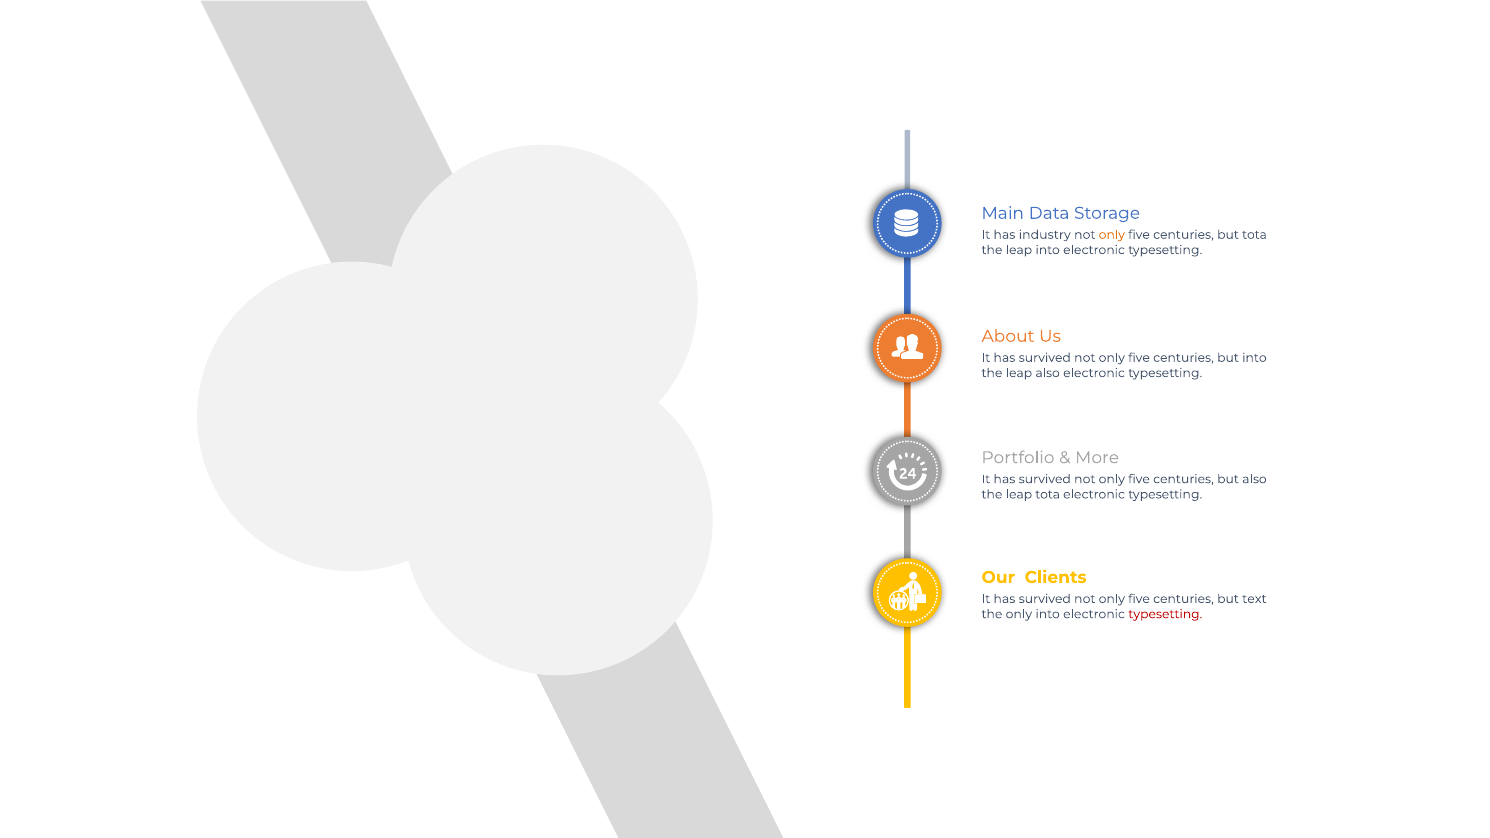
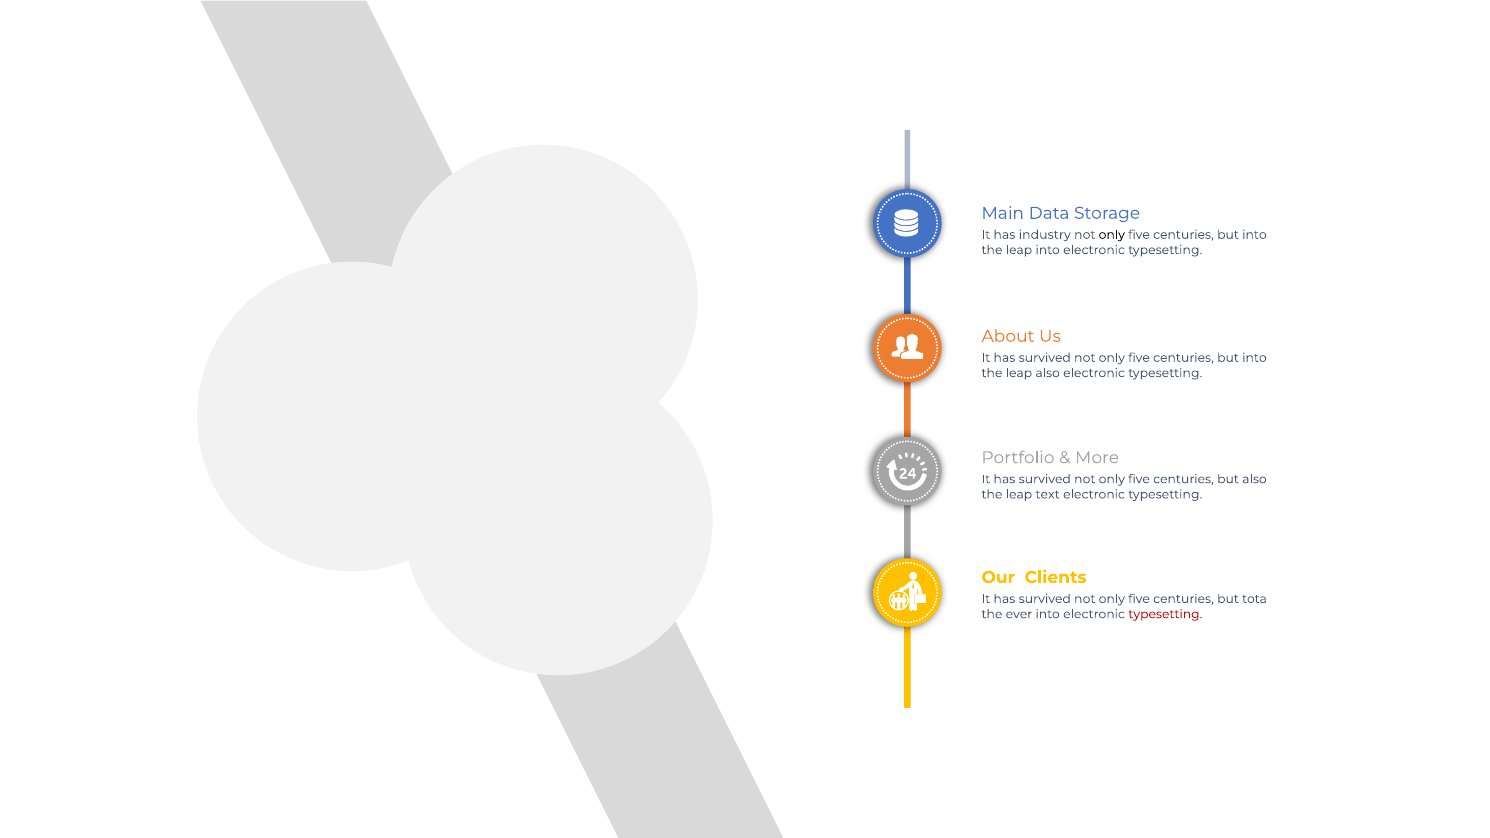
only at (1112, 235) colour: orange -> black
tota at (1255, 235): tota -> into
leap tota: tota -> text
text: text -> tota
the only: only -> ever
